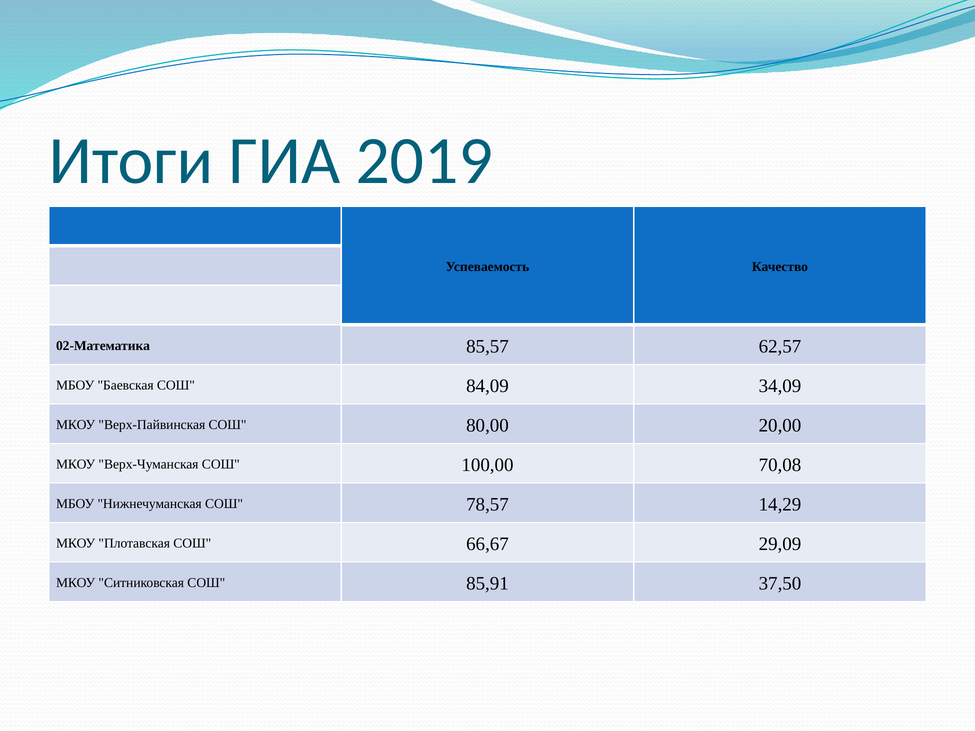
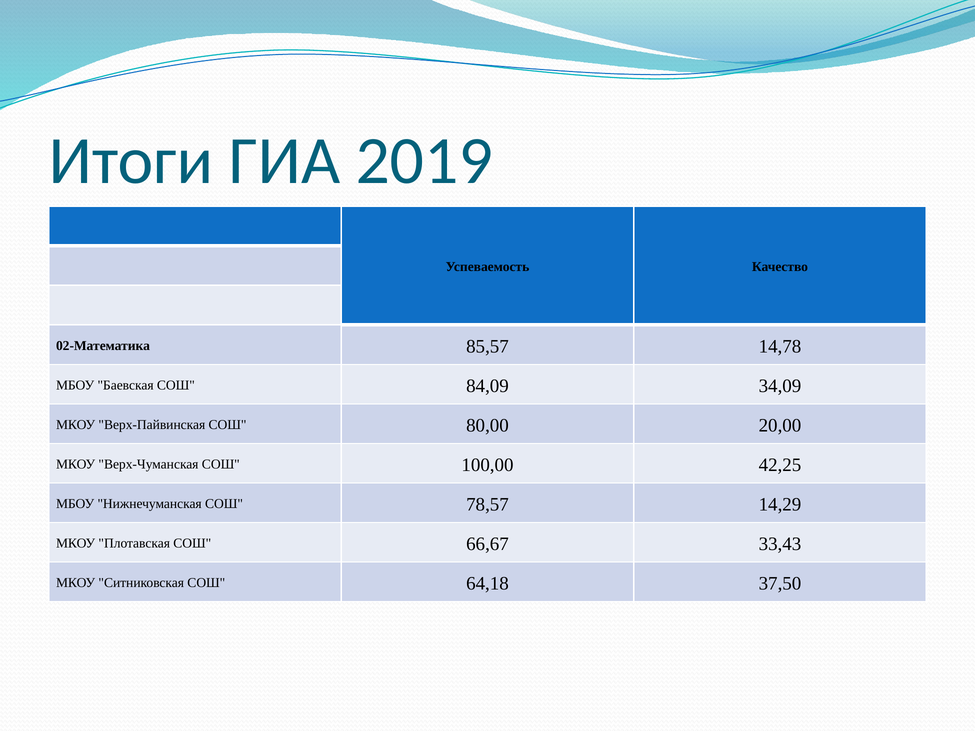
62,57: 62,57 -> 14,78
70,08: 70,08 -> 42,25
29,09: 29,09 -> 33,43
85,91: 85,91 -> 64,18
